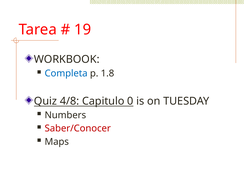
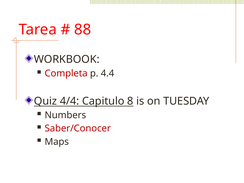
19: 19 -> 88
Completa colour: blue -> red
1.8: 1.8 -> 4.4
4/8: 4/8 -> 4/4
0: 0 -> 8
